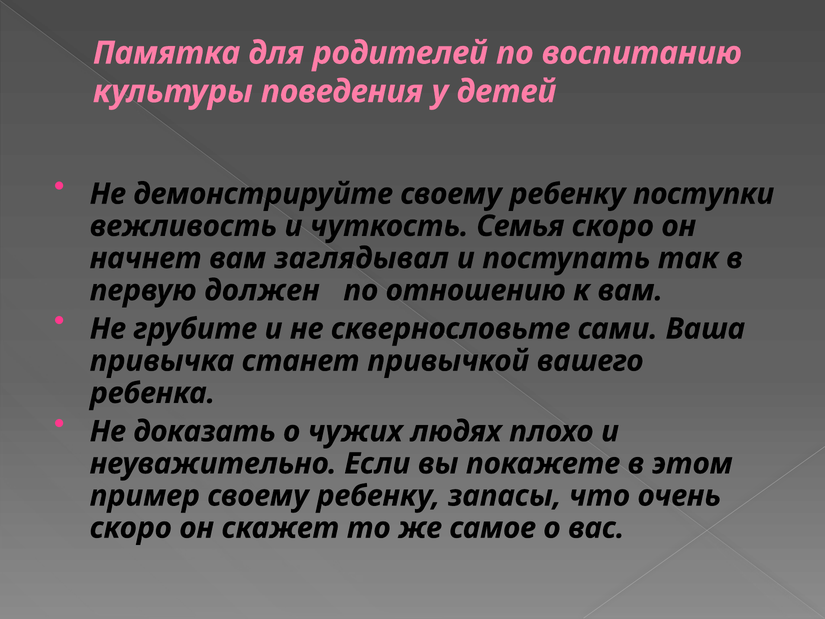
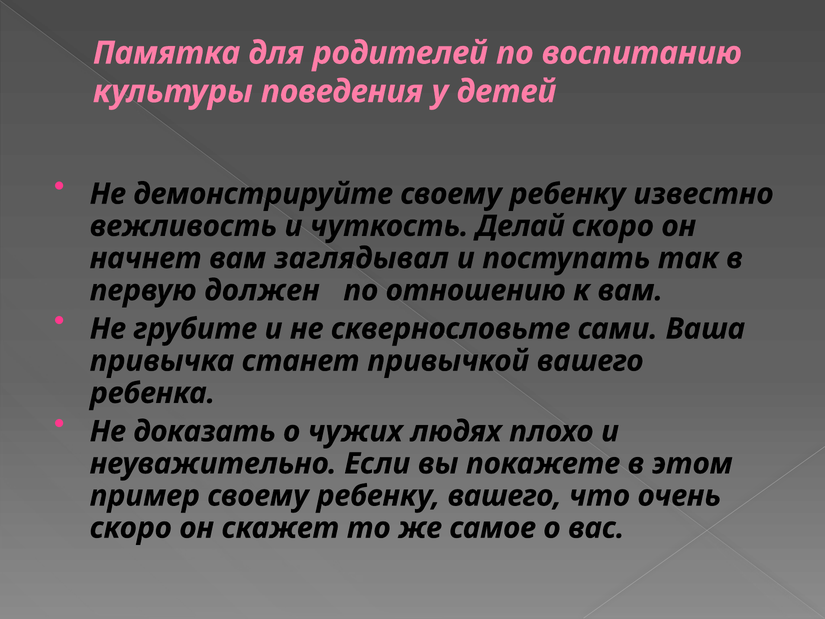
поступки: поступки -> известно
Семья: Семья -> Делай
ребенку запасы: запасы -> вашего
